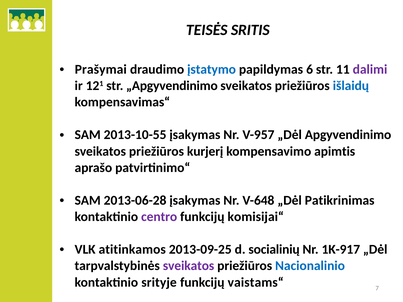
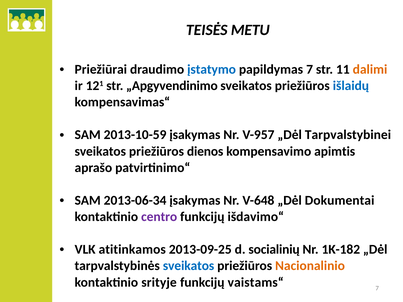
SRITIS: SRITIS -> METU
Prašymai: Prašymai -> Priežiūrai
papildymas 6: 6 -> 7
dalimi colour: purple -> orange
2013-10-55: 2013-10-55 -> 2013-10-59
Apgyvendinimo: Apgyvendinimo -> Tarpvalstybinei
kurjerį: kurjerį -> dienos
2013-06-28: 2013-06-28 -> 2013-06-34
Patikrinimas: Patikrinimas -> Dokumentai
komisijai“: komisijai“ -> išdavimo“
1K-917: 1K-917 -> 1K-182
sveikatos at (189, 266) colour: purple -> blue
Nacionalinio colour: blue -> orange
